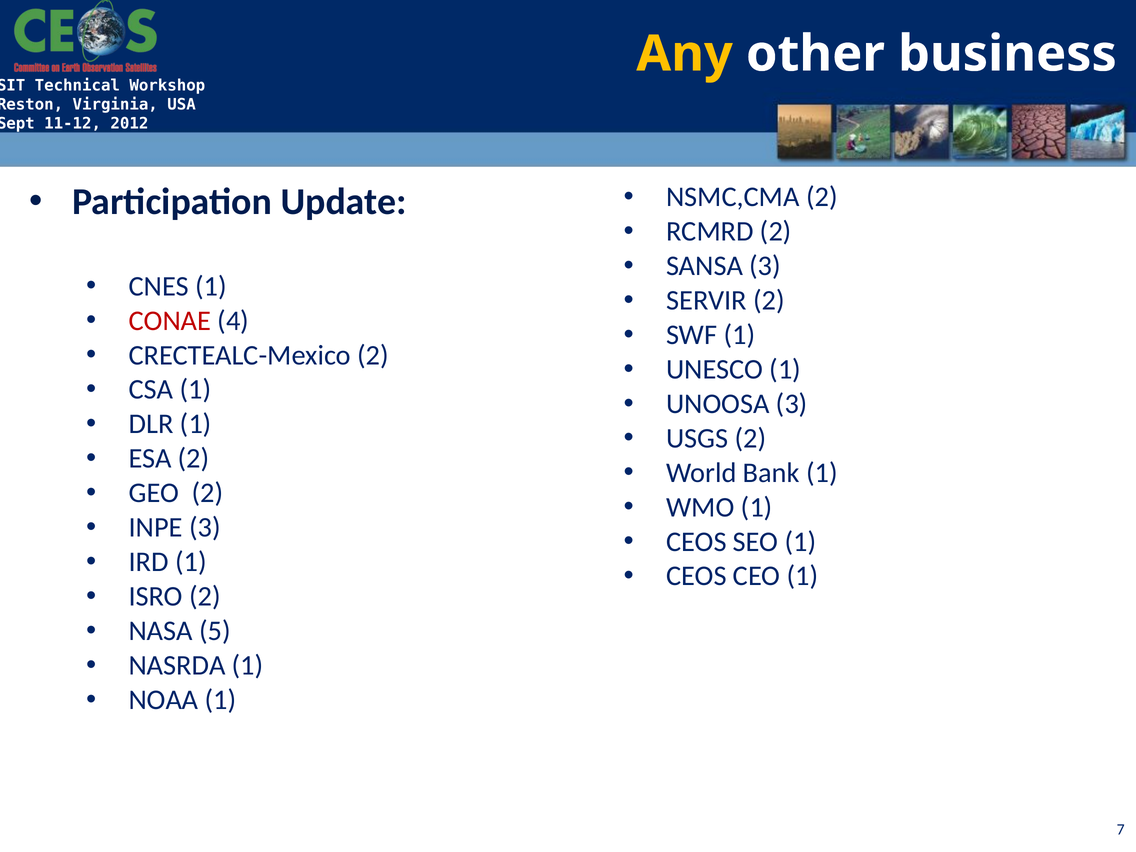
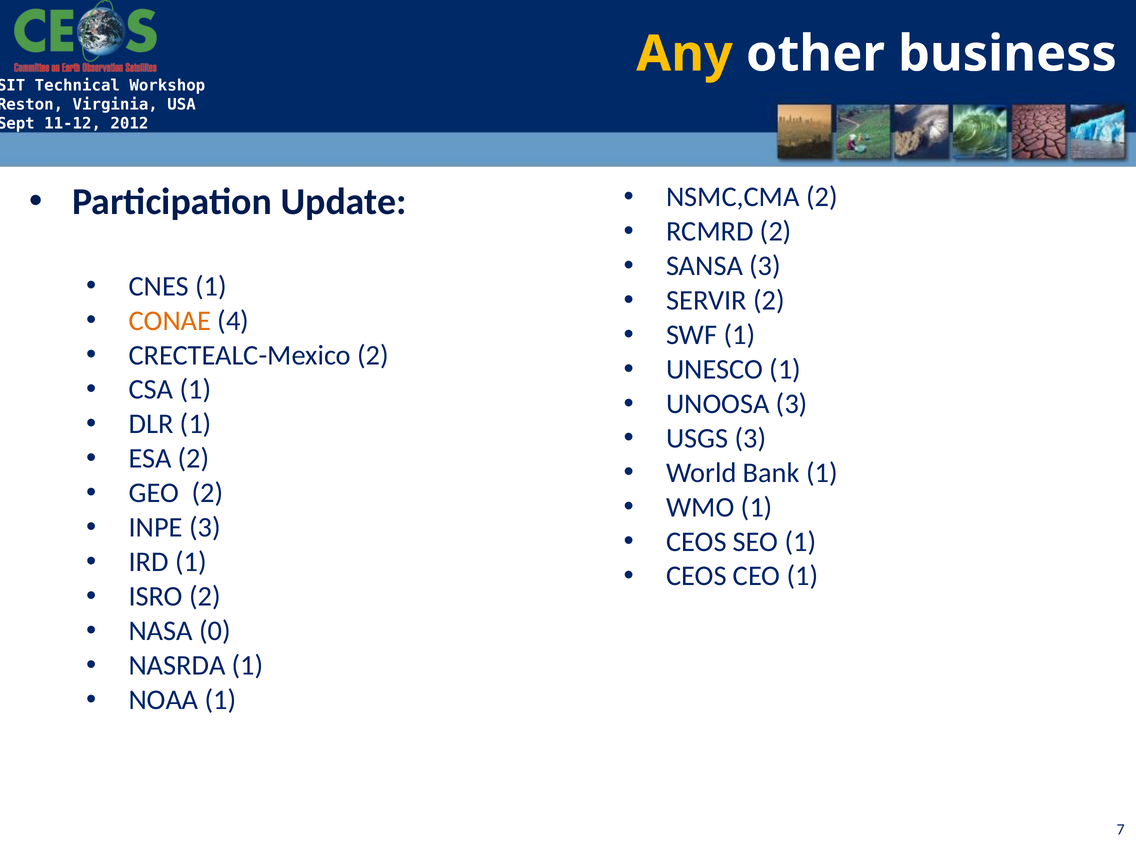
CONAE colour: red -> orange
USGS 2: 2 -> 3
5: 5 -> 0
